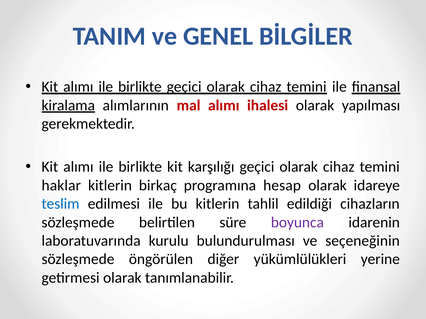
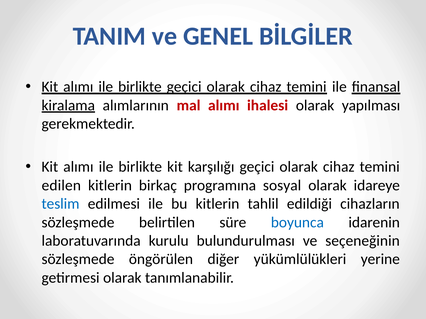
haklar: haklar -> edilen
hesap: hesap -> sosyal
boyunca colour: purple -> blue
